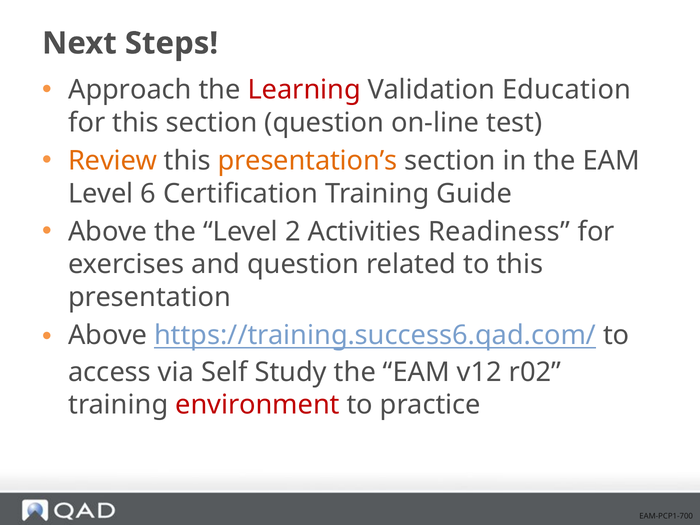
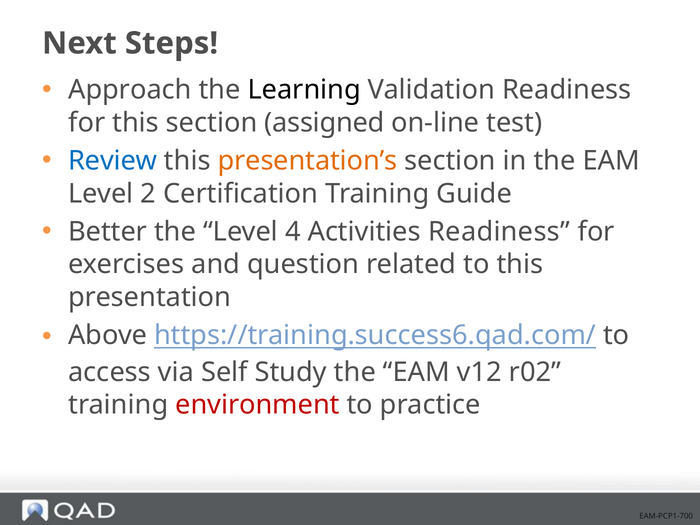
Learning colour: red -> black
Validation Education: Education -> Readiness
section question: question -> assigned
Review colour: orange -> blue
6: 6 -> 2
Above at (108, 232): Above -> Better
2: 2 -> 4
